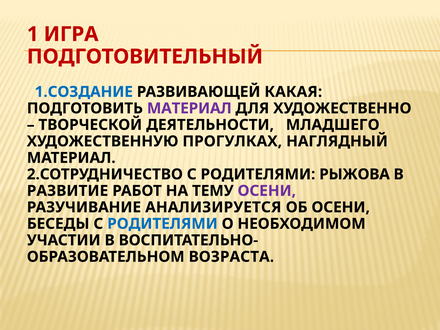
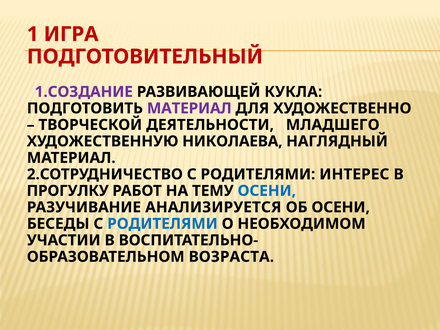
1.СОЗДАНИЕ colour: blue -> purple
КАКАЯ: КАКАЯ -> КУКЛА
ПРОГУЛКАХ: ПРОГУЛКАХ -> НИКОЛАЕВА
РЫЖОВА: РЫЖОВА -> ИНТЕРЕС
РАЗВИТИЕ: РАЗВИТИЕ -> ПРОГУЛКУ
ОСЕНИ at (267, 191) colour: purple -> blue
